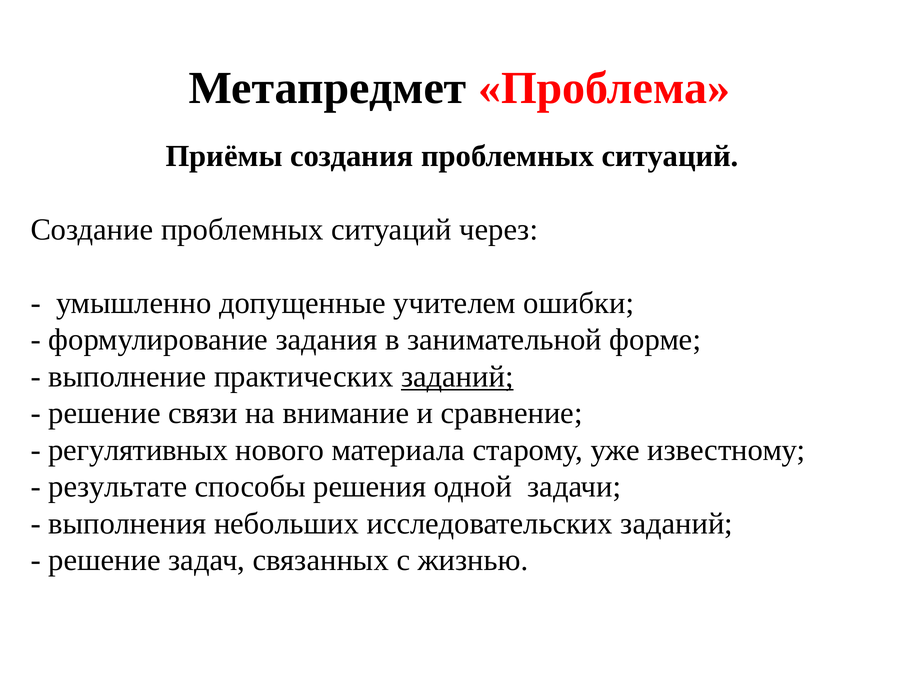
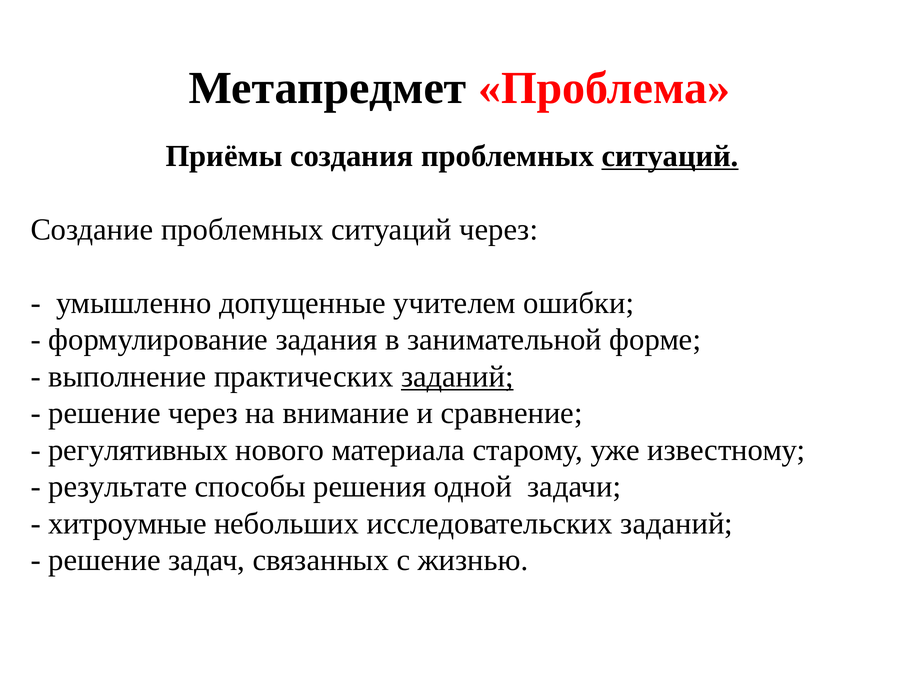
ситуаций at (670, 156) underline: none -> present
решение связи: связи -> через
выполнения: выполнения -> хитроумные
